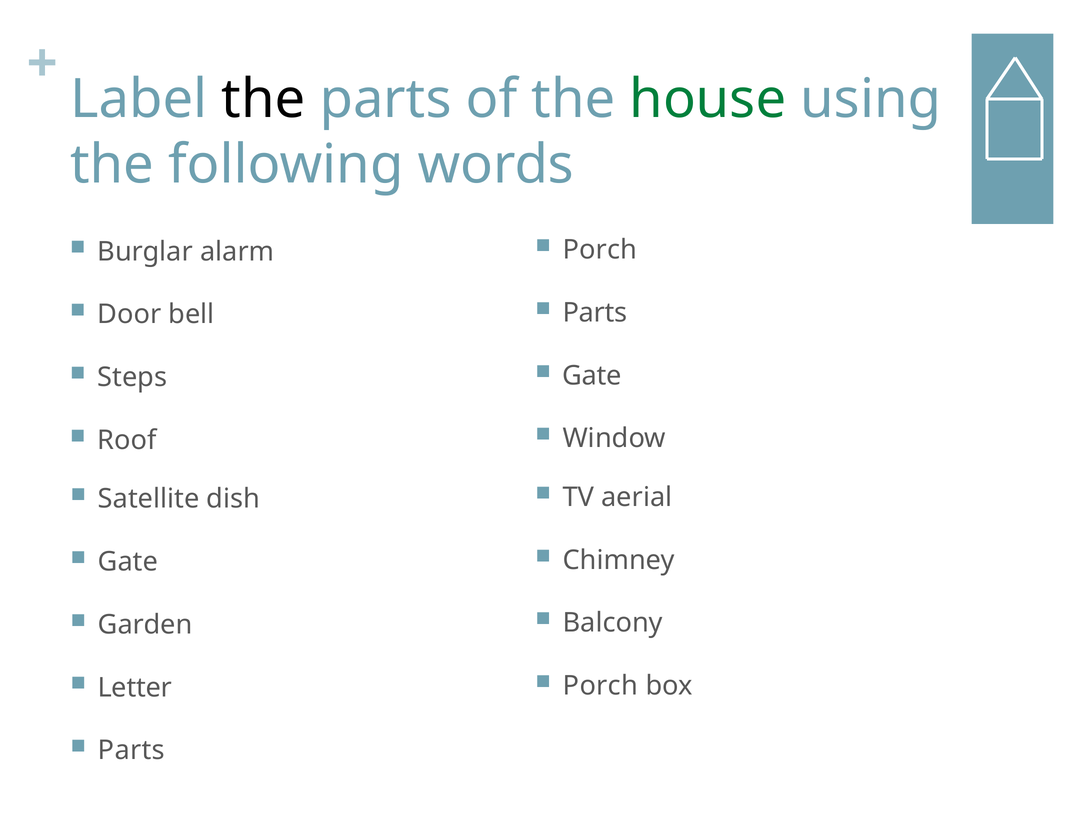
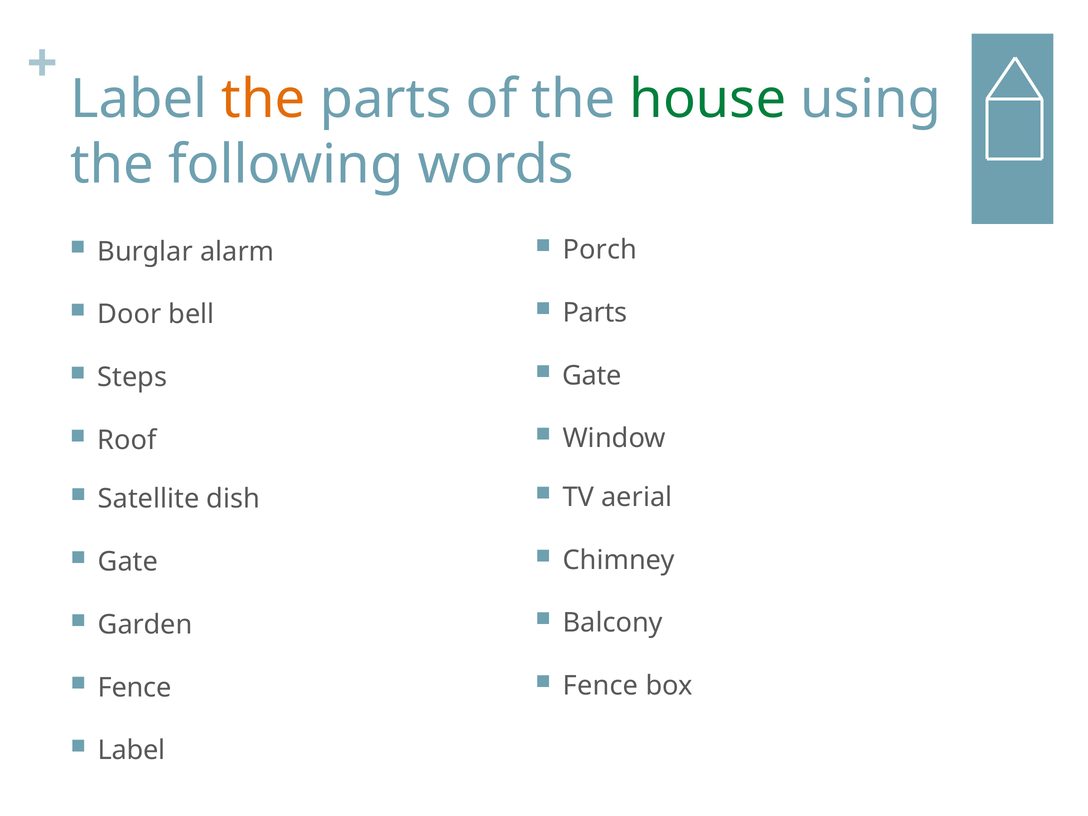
the at (263, 100) colour: black -> orange
Porch at (601, 686): Porch -> Fence
Letter at (135, 688): Letter -> Fence
Parts at (131, 750): Parts -> Label
